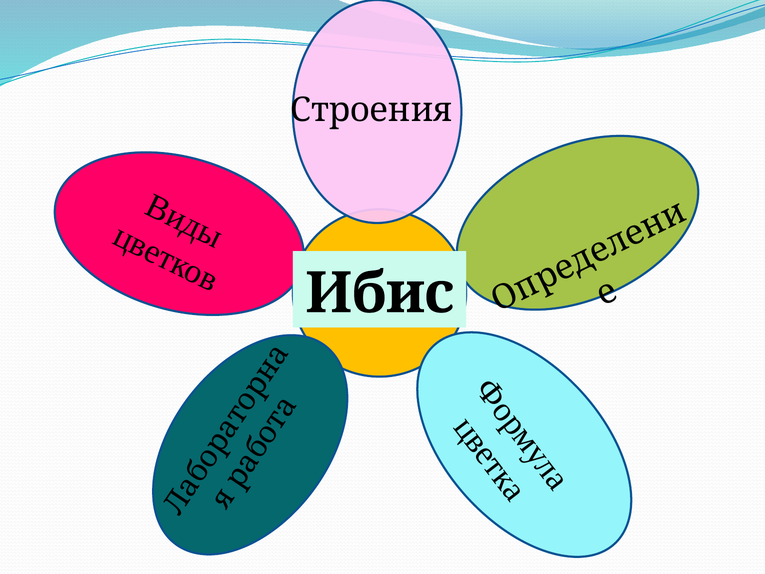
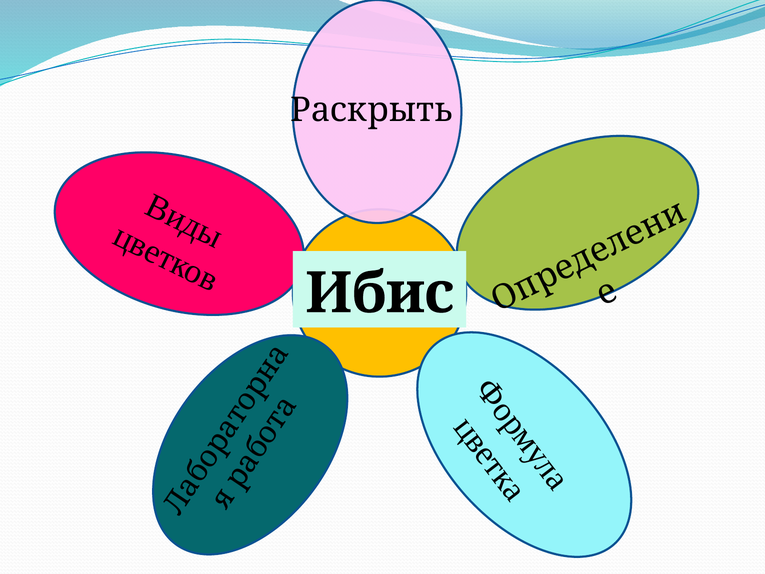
Строения: Строения -> Раскрыть
